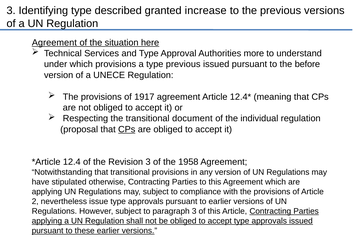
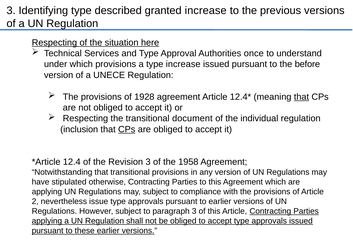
Agreement at (54, 43): Agreement -> Respecting
more: more -> once
type previous: previous -> increase
1917: 1917 -> 1928
that at (301, 97) underline: none -> present
proposal: proposal -> inclusion
